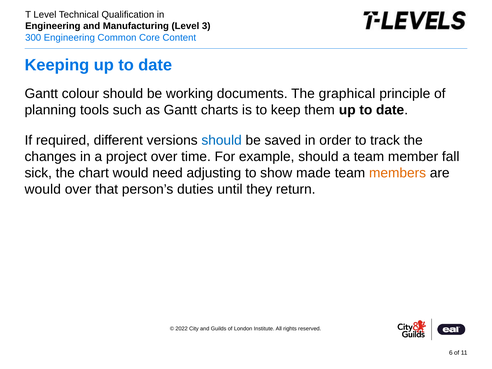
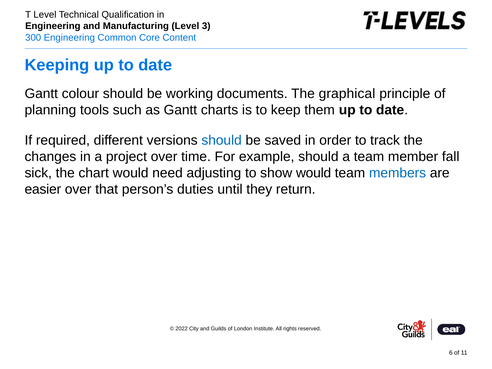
show made: made -> would
members colour: orange -> blue
would at (43, 189): would -> easier
